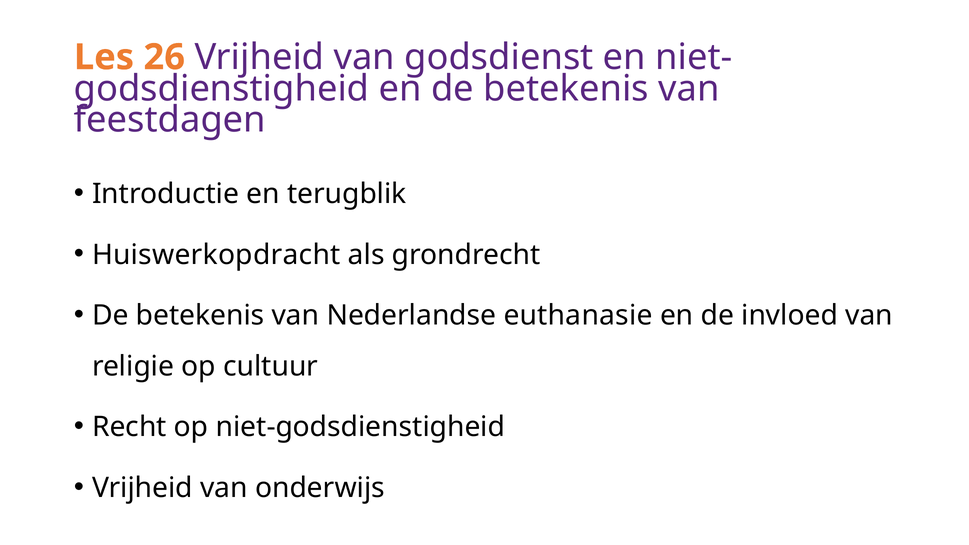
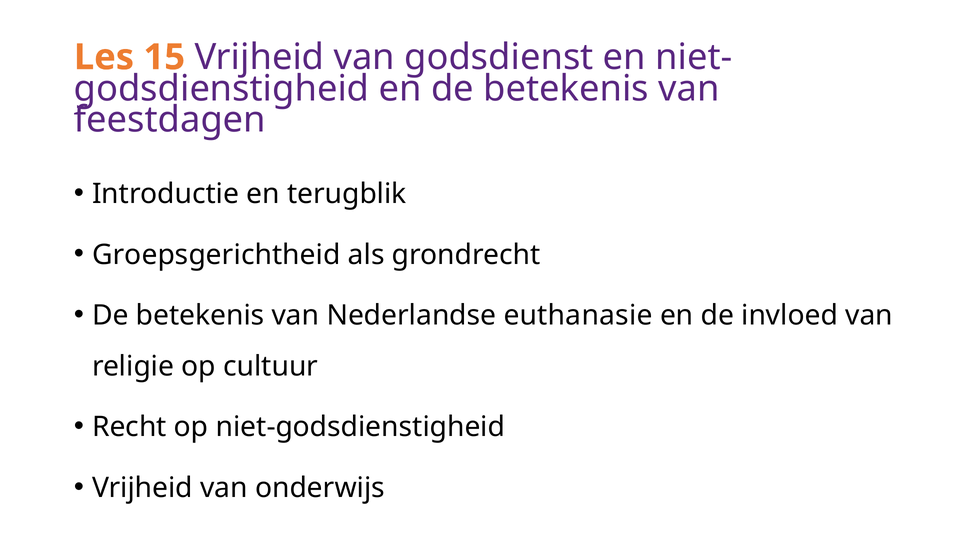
26: 26 -> 15
Huiswerkopdracht: Huiswerkopdracht -> Groepsgerichtheid
